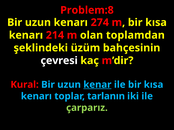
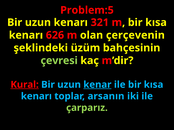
Problem:8: Problem:8 -> Problem:5
274: 274 -> 321
214: 214 -> 626
toplamdan: toplamdan -> çerçevenin
çevresi colour: white -> light green
Kural underline: none -> present
tarlanın: tarlanın -> arsanın
